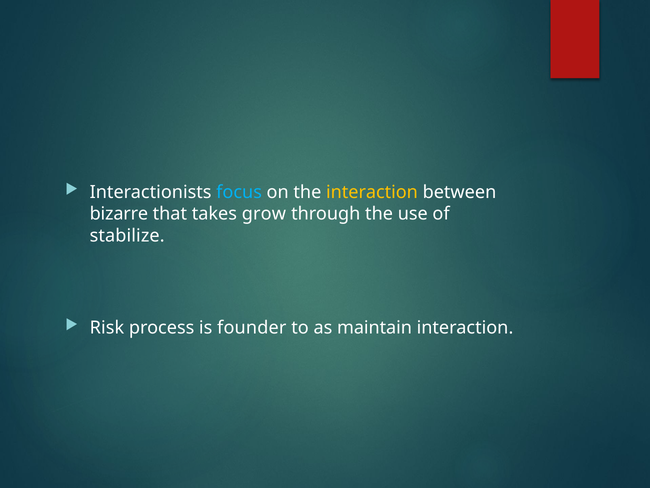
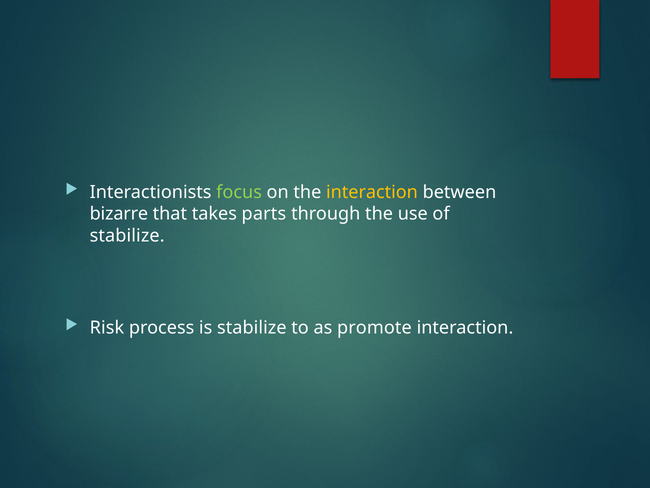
focus colour: light blue -> light green
grow: grow -> parts
is founder: founder -> stabilize
maintain: maintain -> promote
